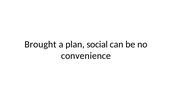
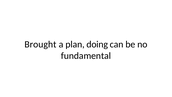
social: social -> doing
convenience: convenience -> fundamental
